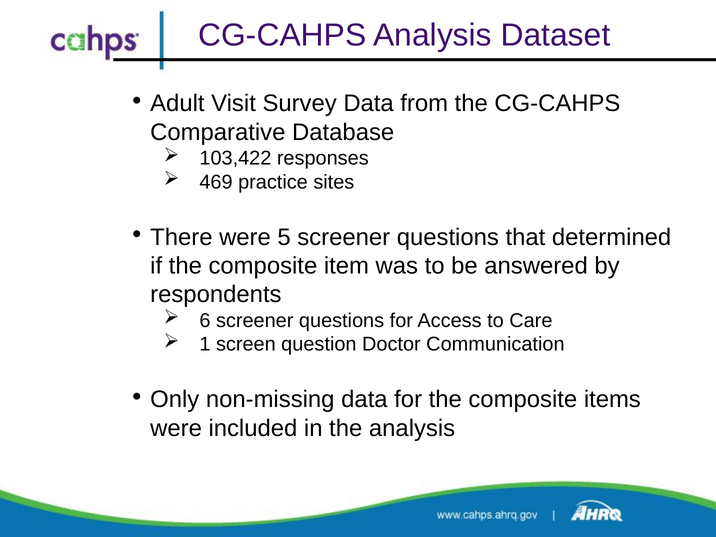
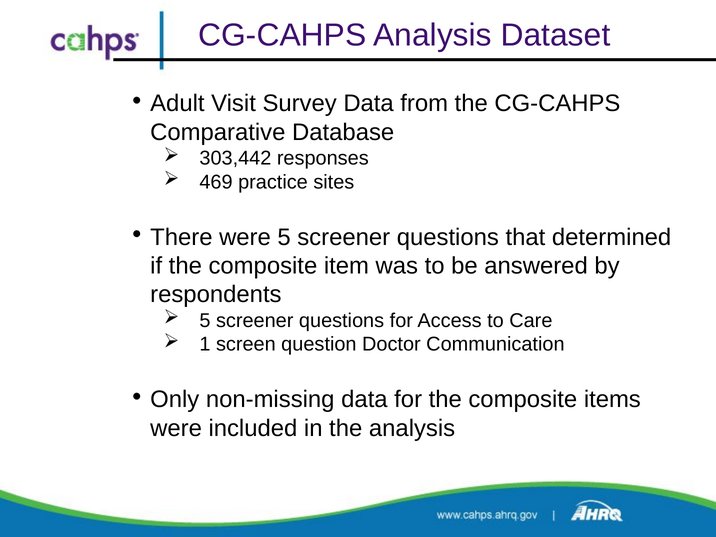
103,422: 103,422 -> 303,442
6 at (205, 320): 6 -> 5
